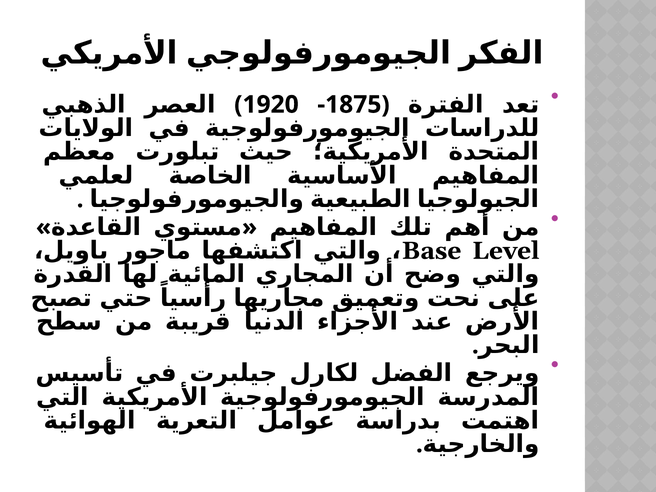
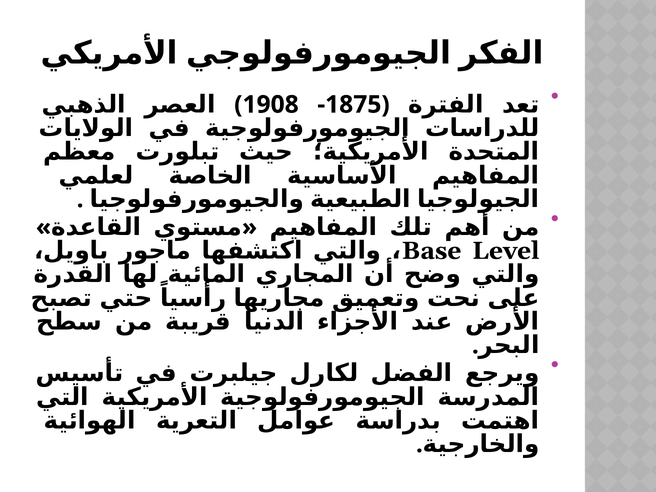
1920: 1920 -> 1908
